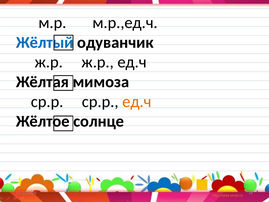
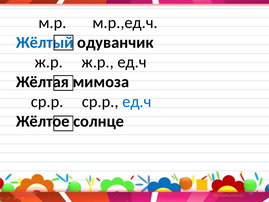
ед.ч at (137, 101) colour: orange -> blue
